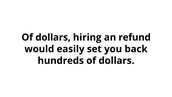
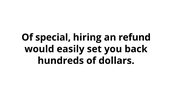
dollars at (53, 37): dollars -> special
